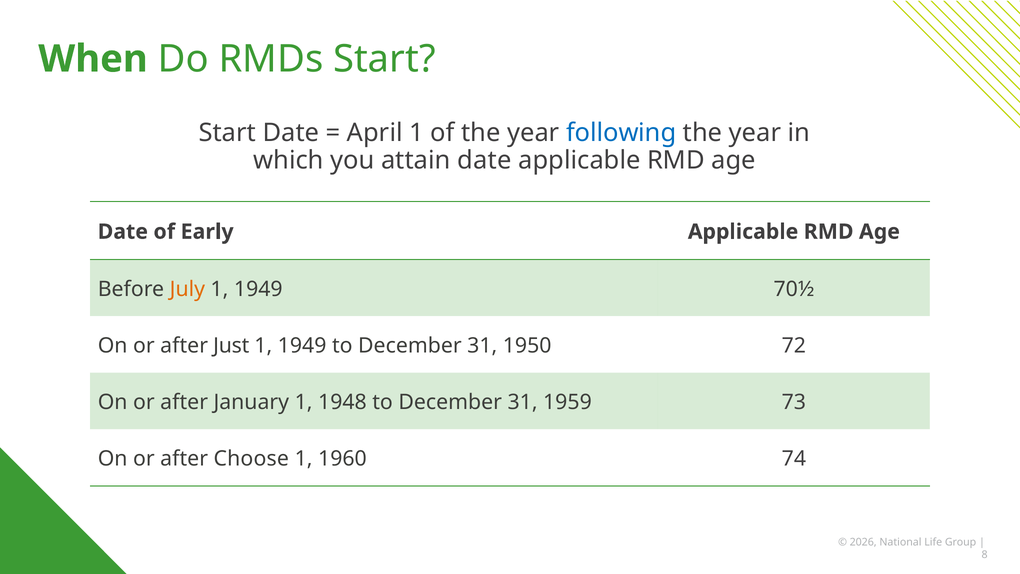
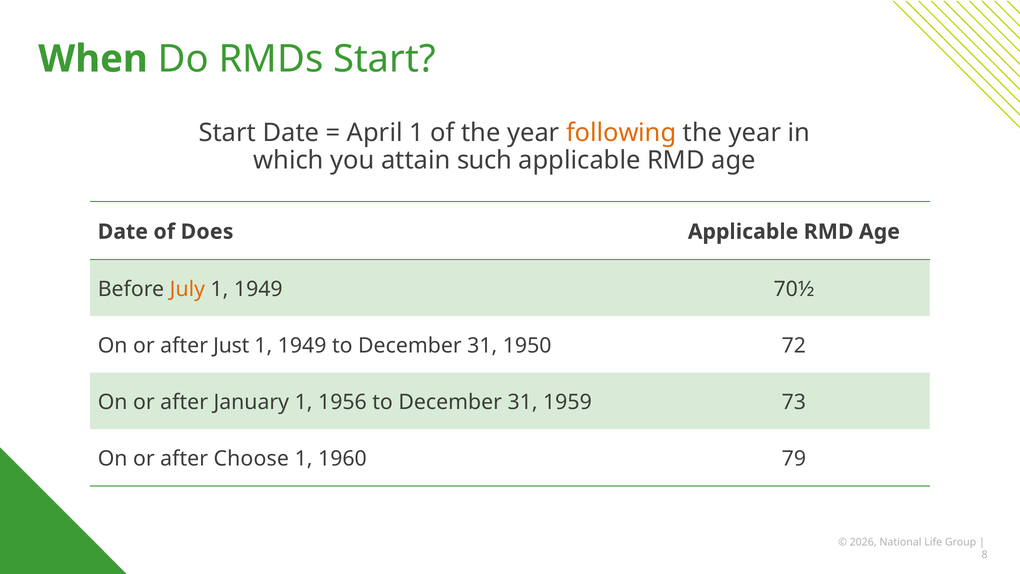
following colour: blue -> orange
attain date: date -> such
Early: Early -> Does
1948: 1948 -> 1956
74: 74 -> 79
